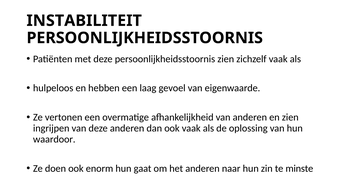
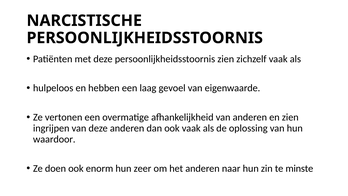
INSTABILITEIT: INSTABILITEIT -> NARCISTISCHE
gaat: gaat -> zeer
